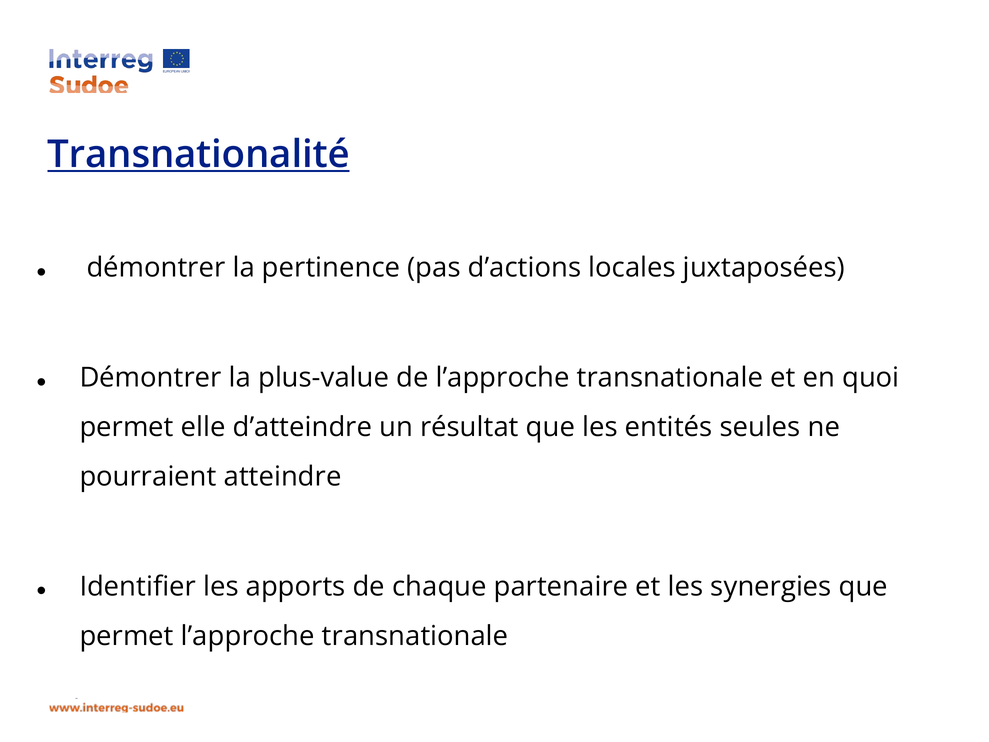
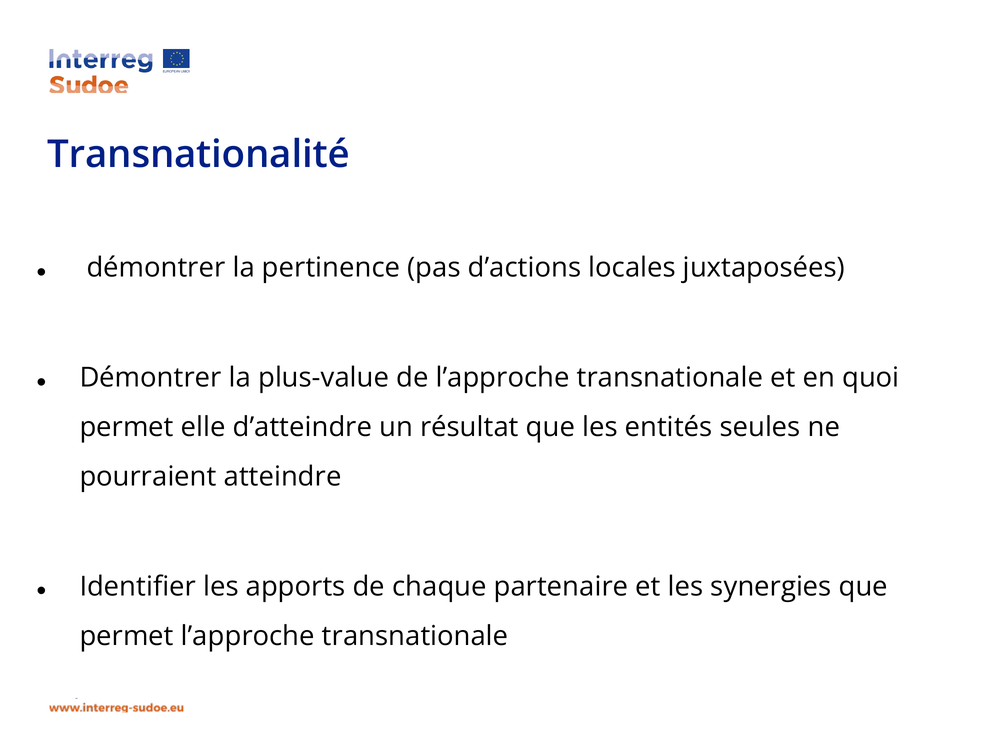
Transnationalité underline: present -> none
